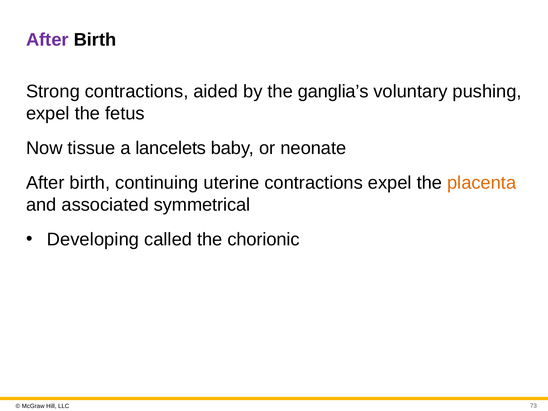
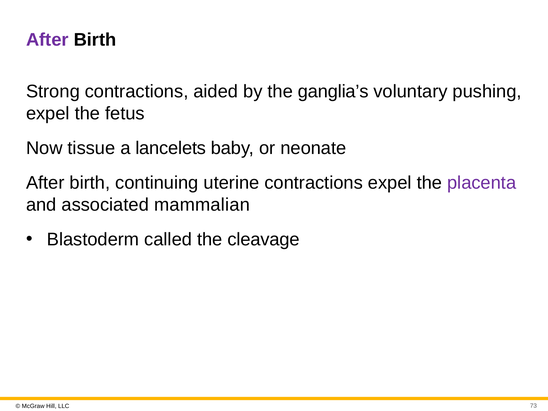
placenta colour: orange -> purple
symmetrical: symmetrical -> mammalian
Developing: Developing -> Blastoderm
chorionic: chorionic -> cleavage
